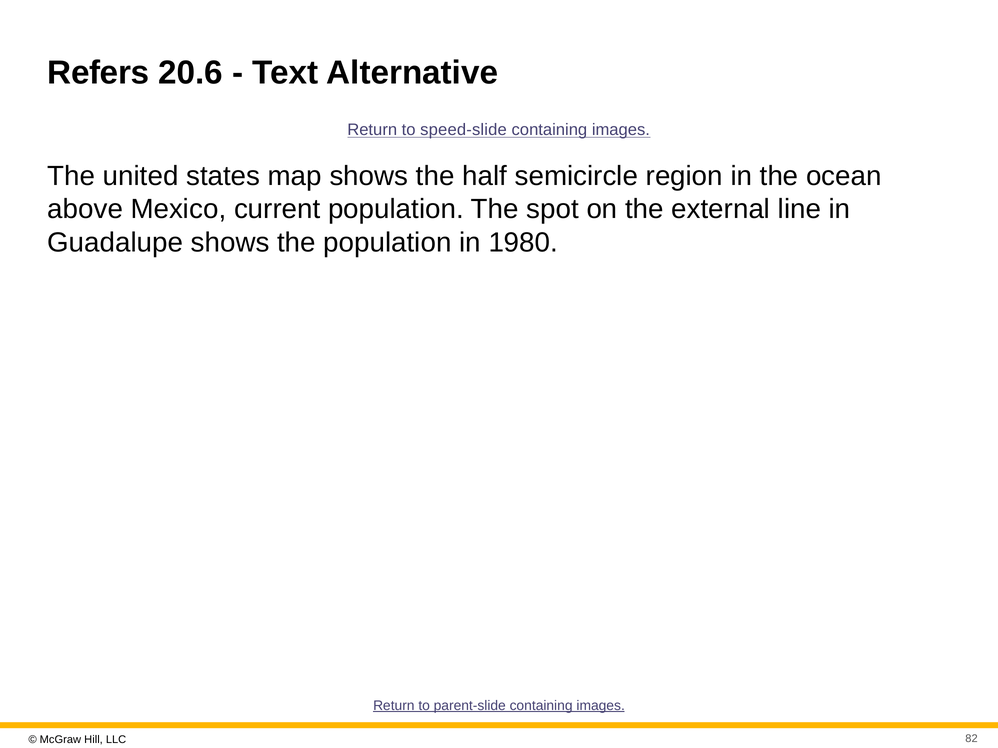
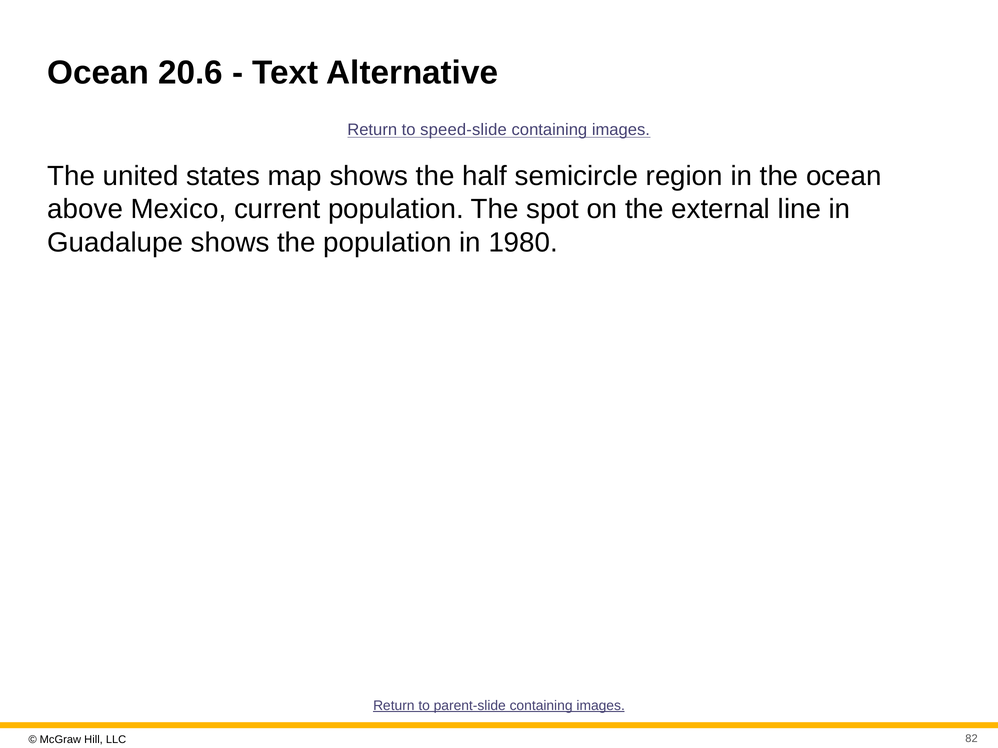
Refers at (98, 73): Refers -> Ocean
